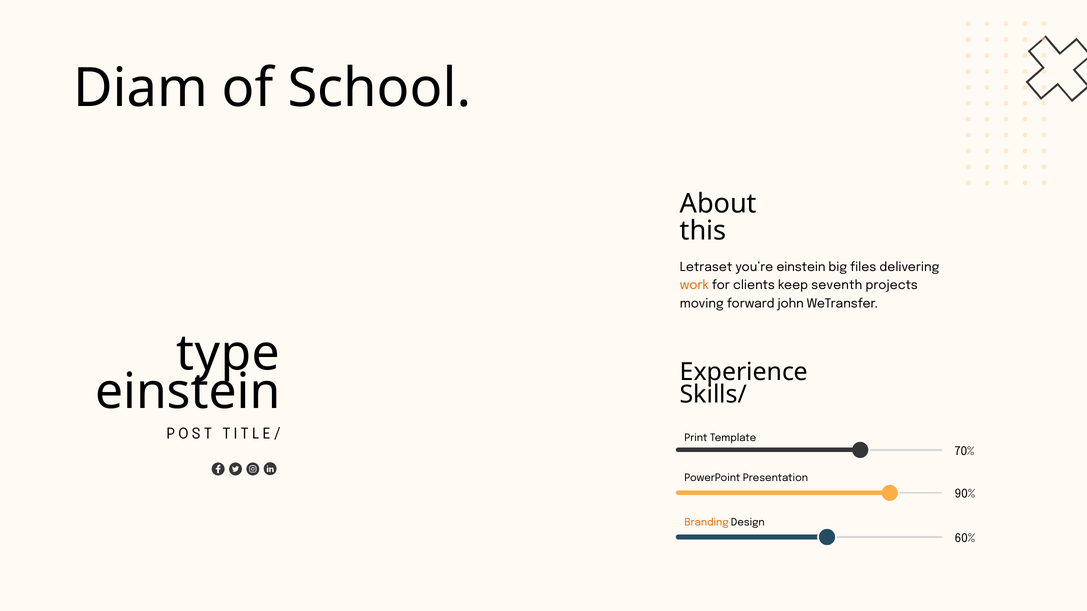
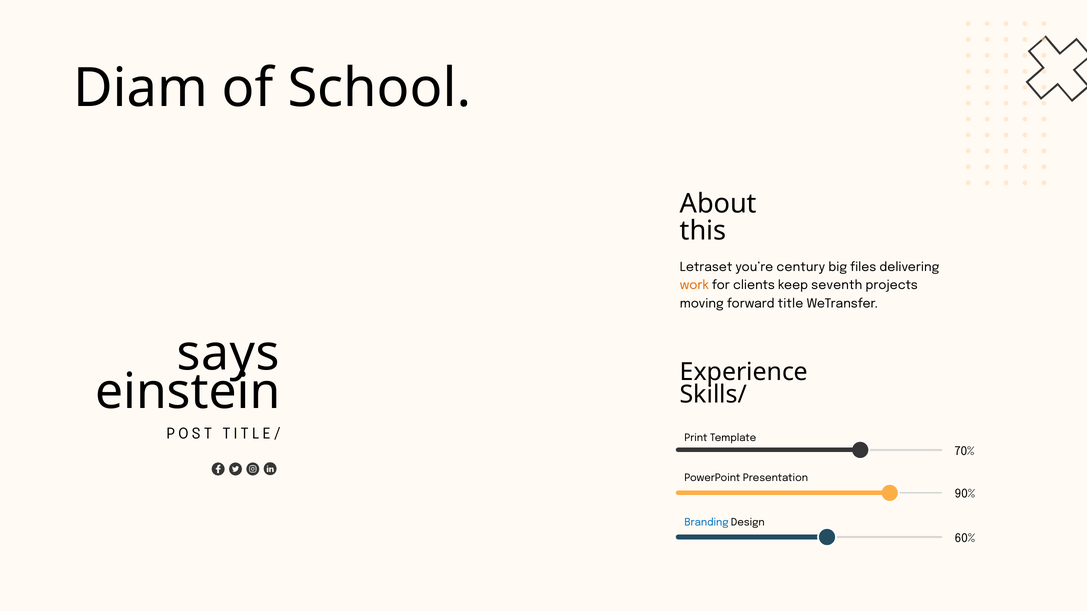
you’re einstein: einstein -> century
john: john -> title
type: type -> says
Branding colour: orange -> blue
